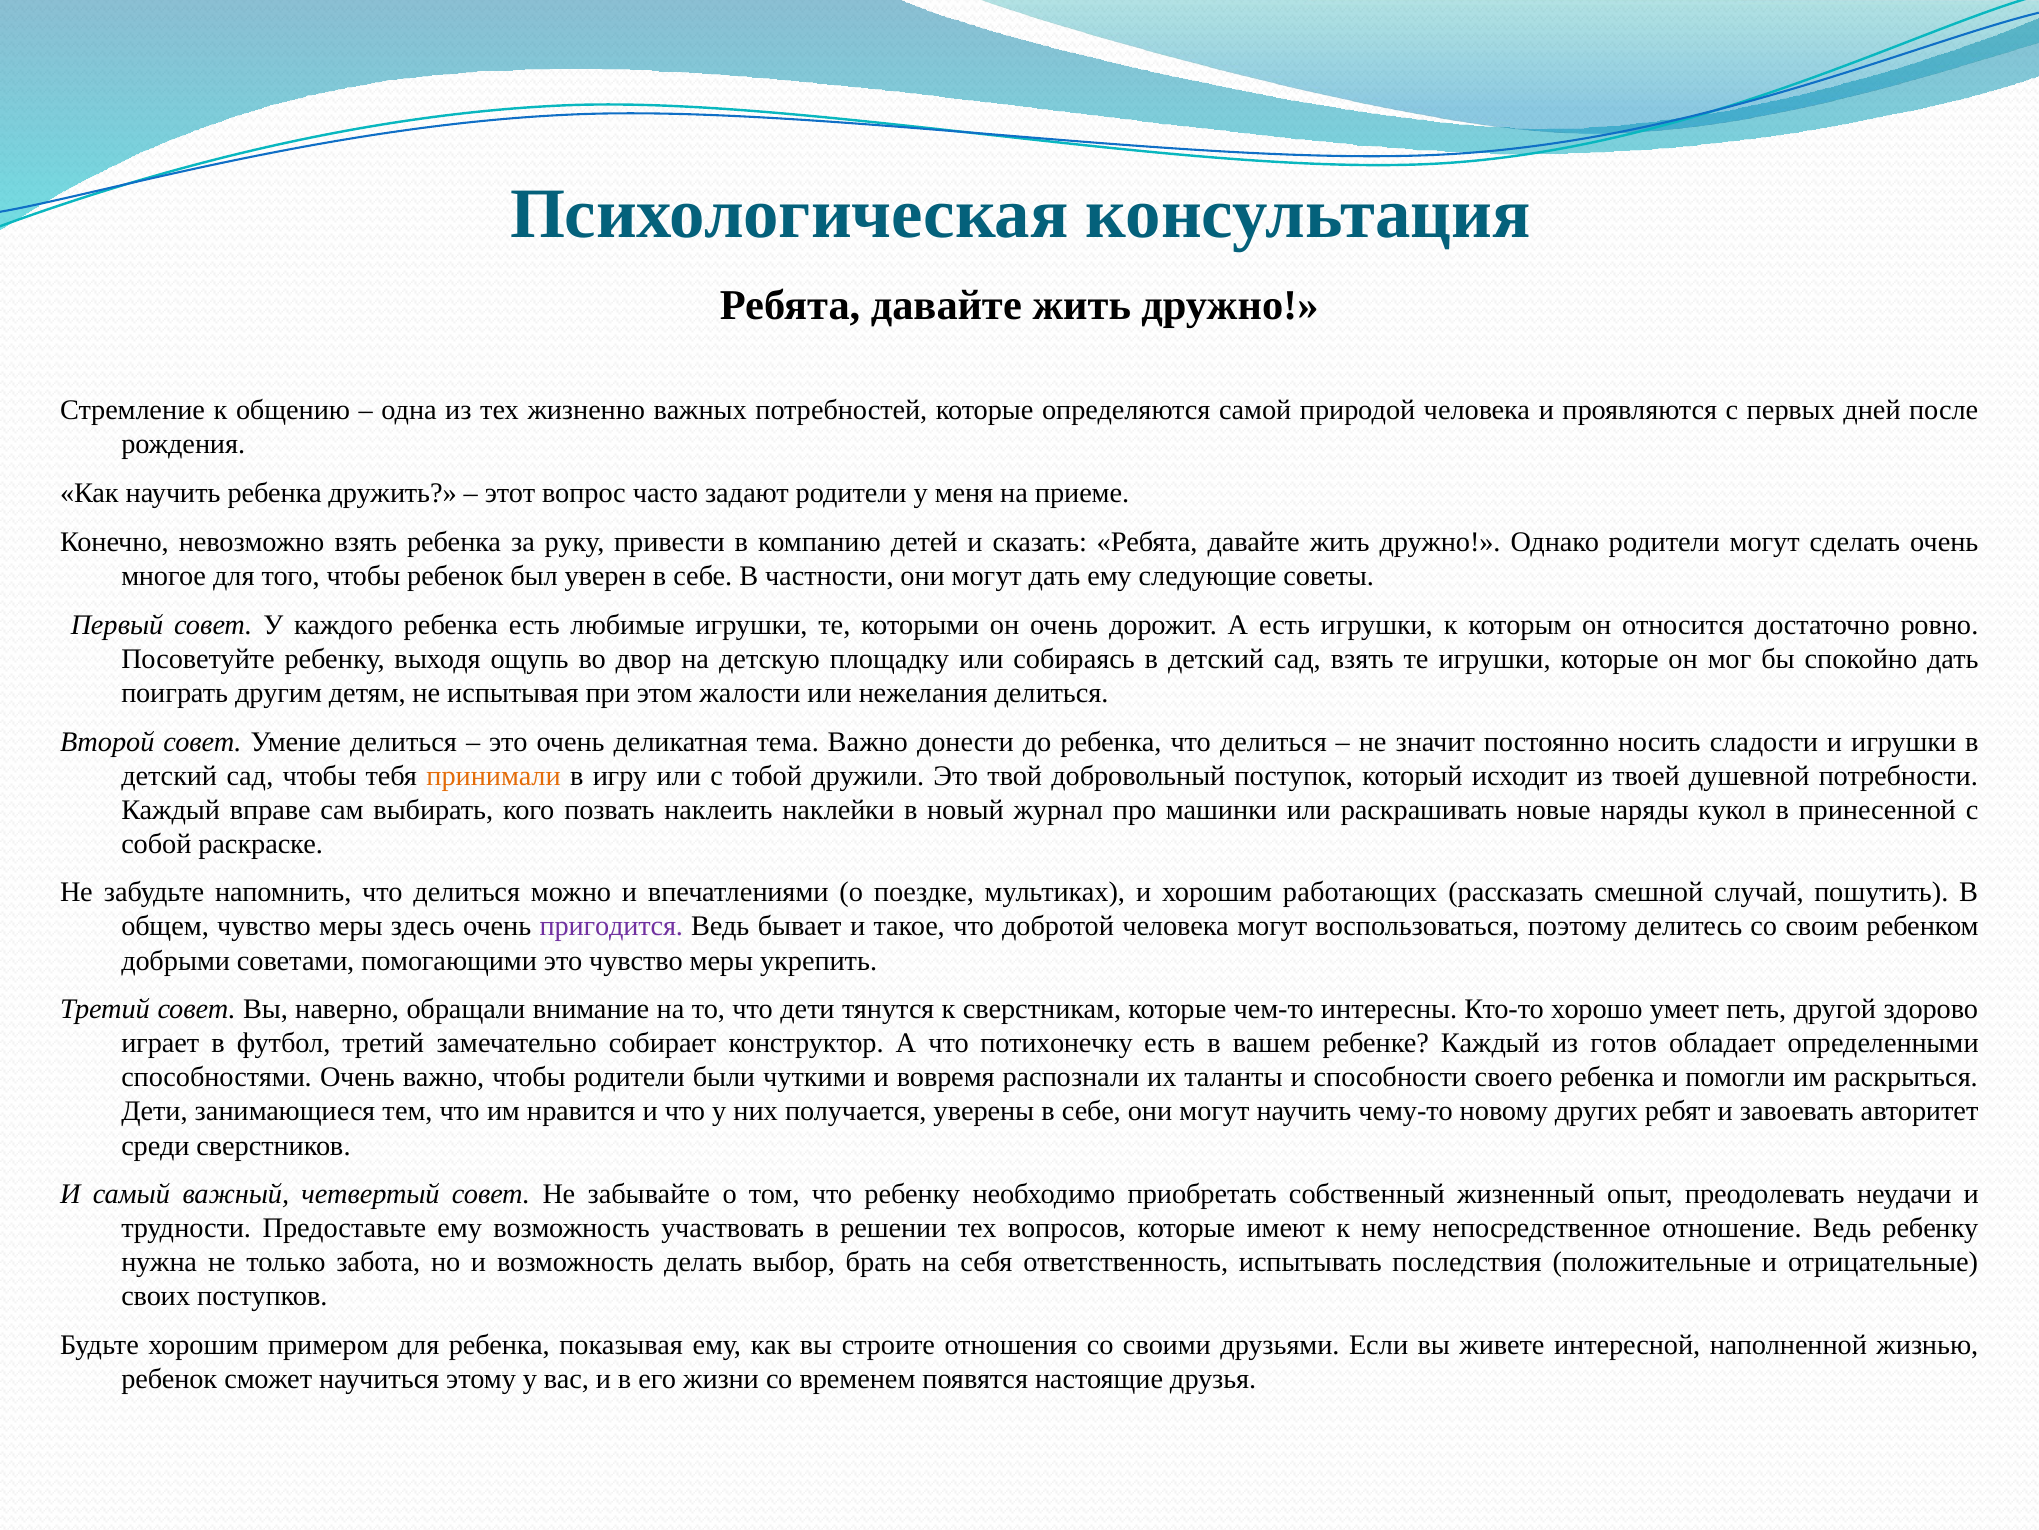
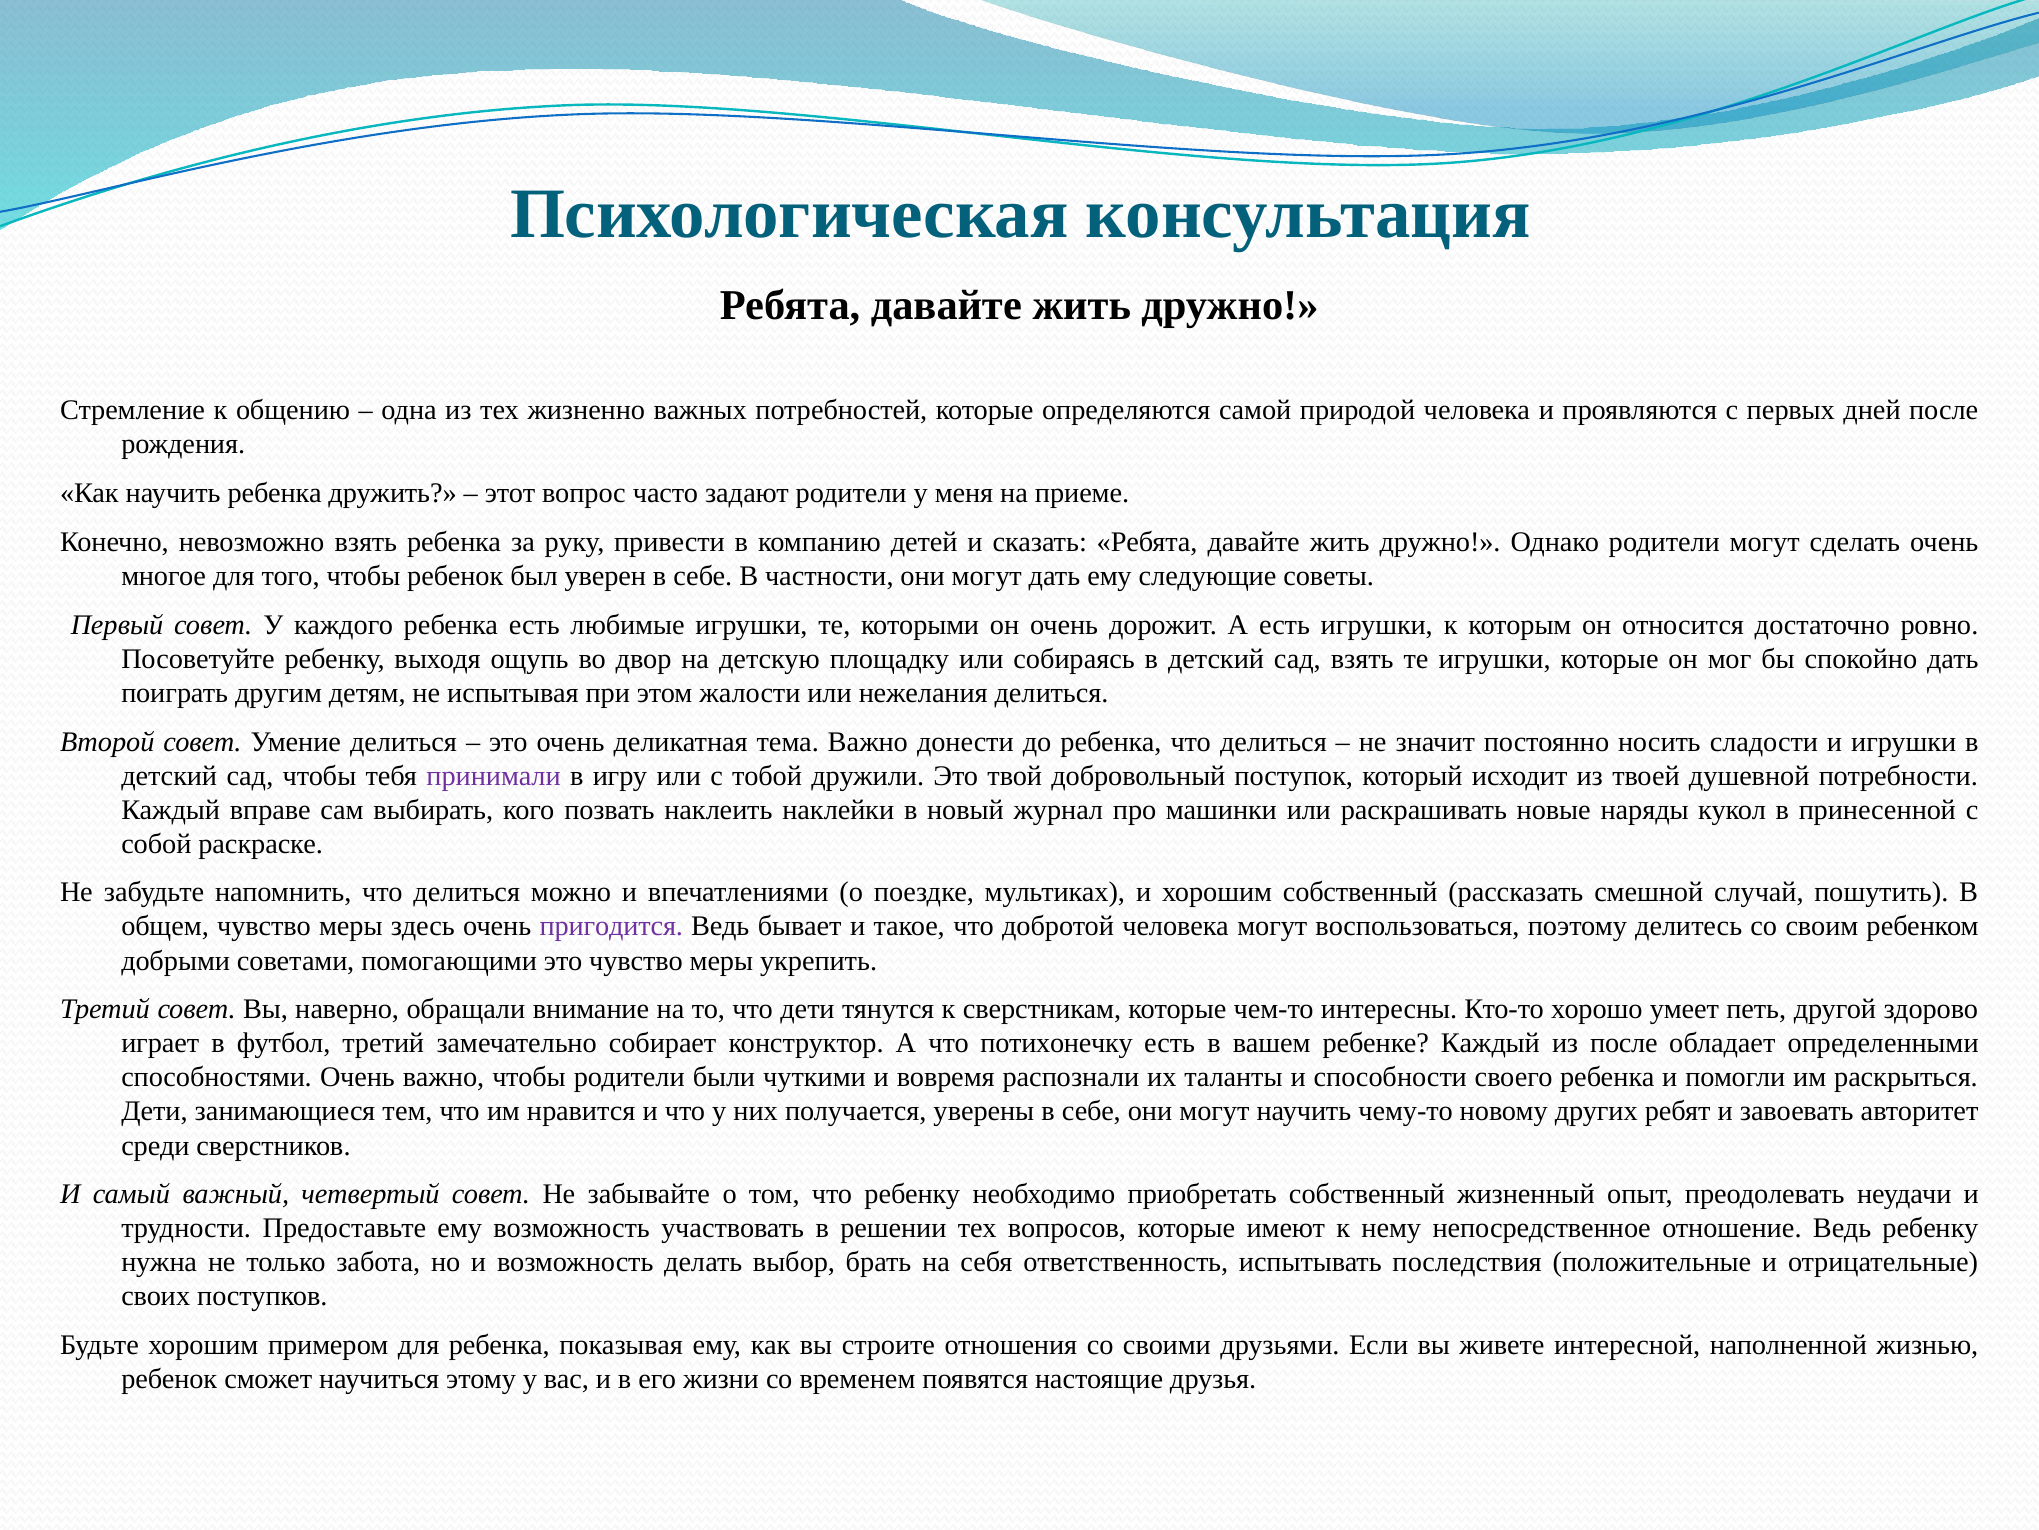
принимали colour: orange -> purple
хорошим работающих: работающих -> собственный
из готов: готов -> после
